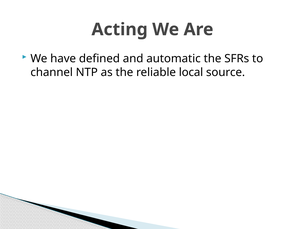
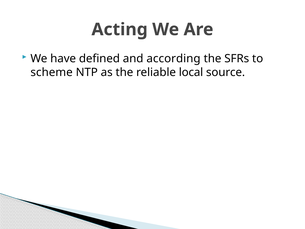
automatic: automatic -> according
channel: channel -> scheme
